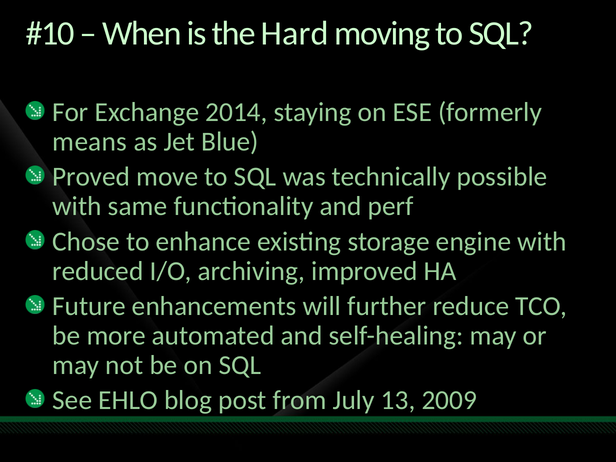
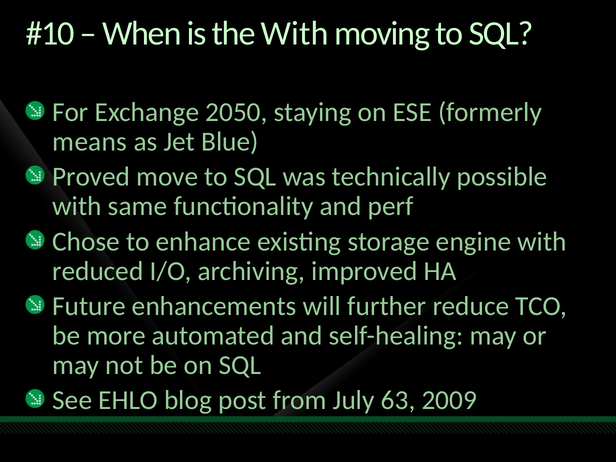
the Hard: Hard -> With
2014: 2014 -> 2050
13: 13 -> 63
